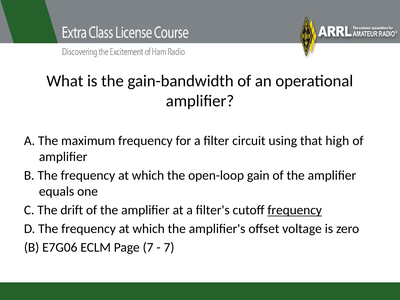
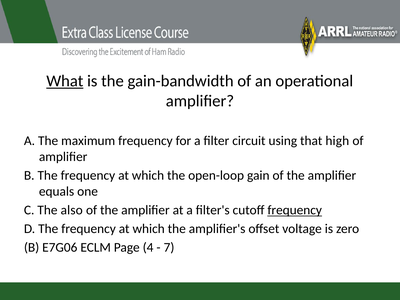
What underline: none -> present
drift: drift -> also
Page 7: 7 -> 4
